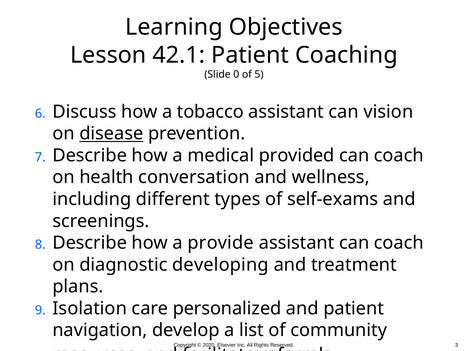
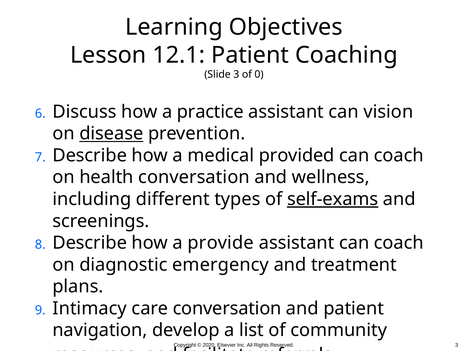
42.1: 42.1 -> 12.1
Slide 0: 0 -> 3
5: 5 -> 0
tobacco: tobacco -> practice
self-exams underline: none -> present
developing: developing -> emergency
Isolation: Isolation -> Intimacy
care personalized: personalized -> conversation
